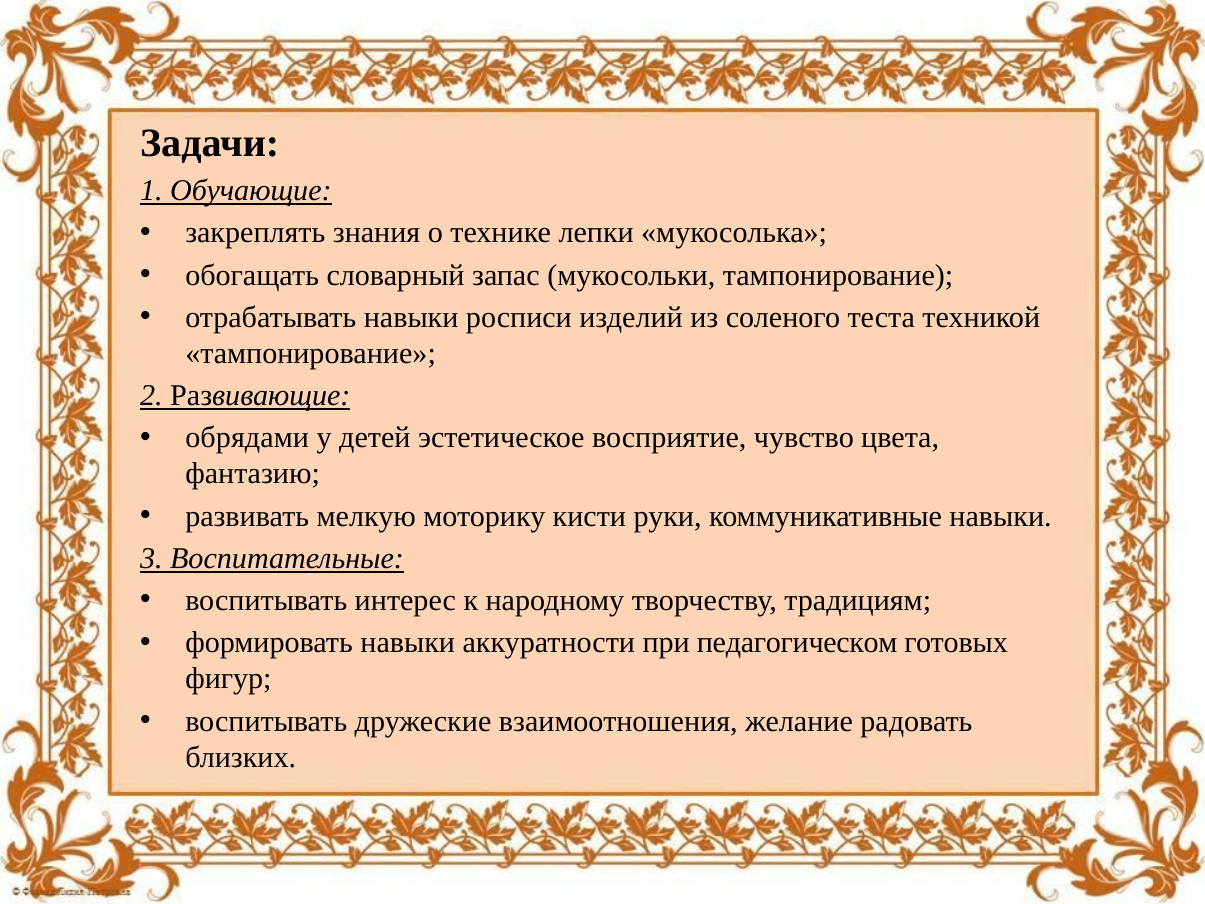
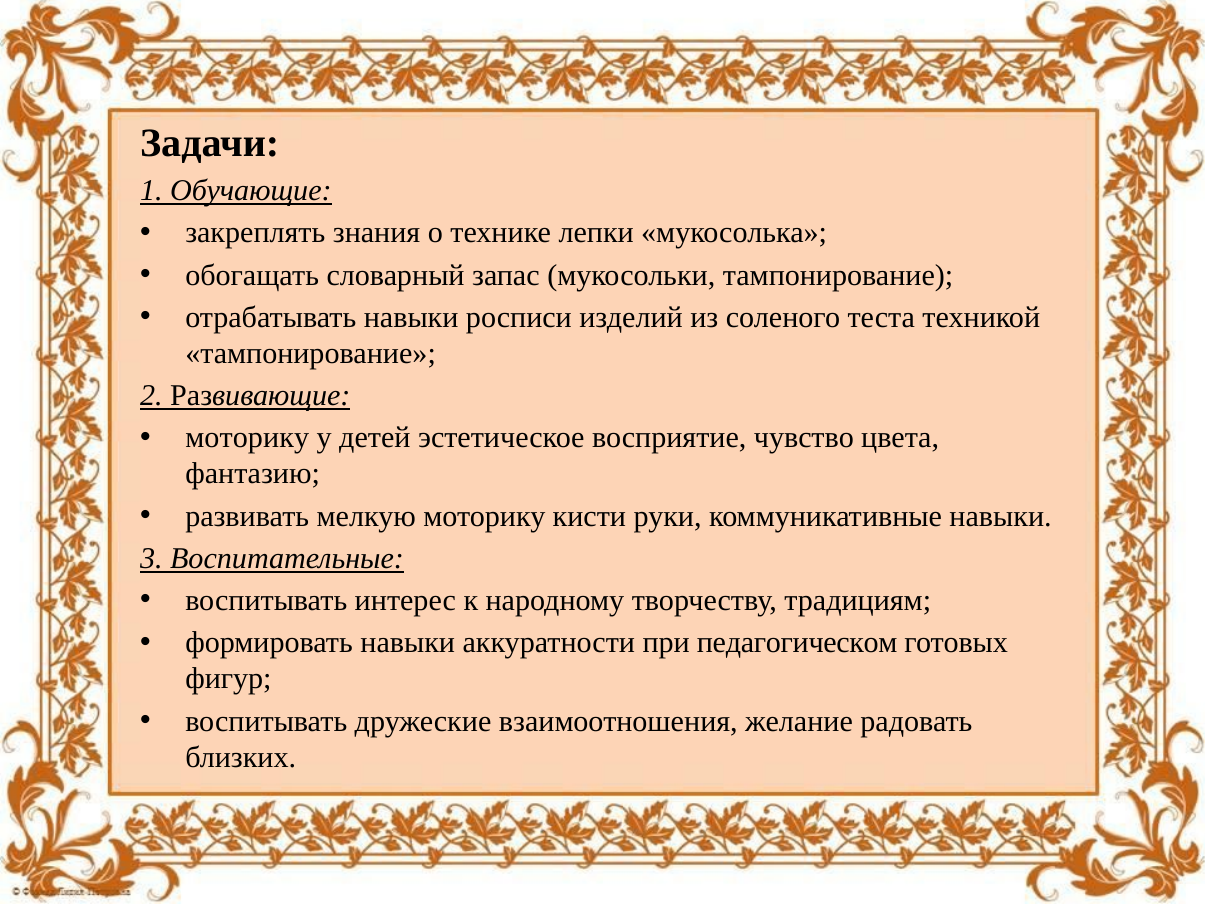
обрядами at (247, 438): обрядами -> моторику
